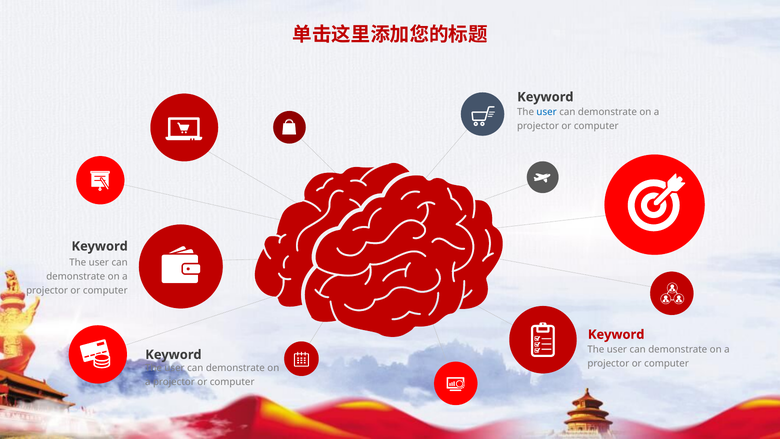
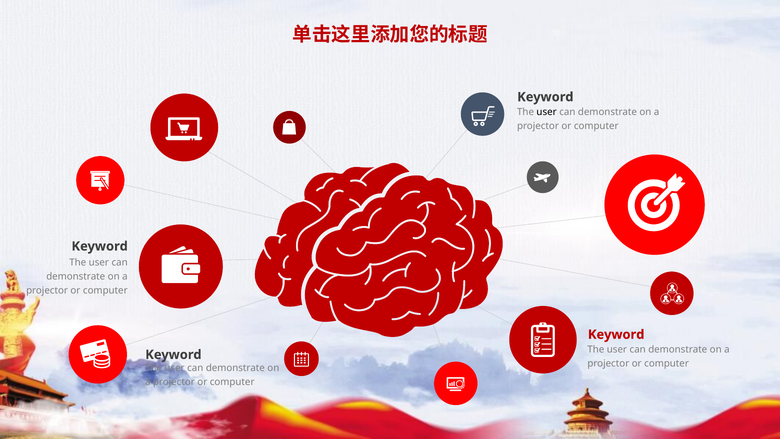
user at (547, 112) colour: blue -> black
